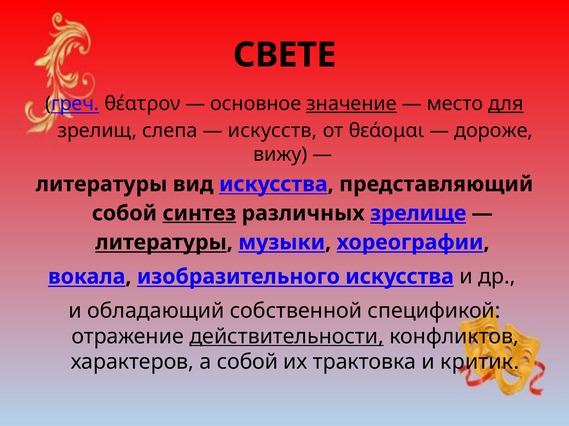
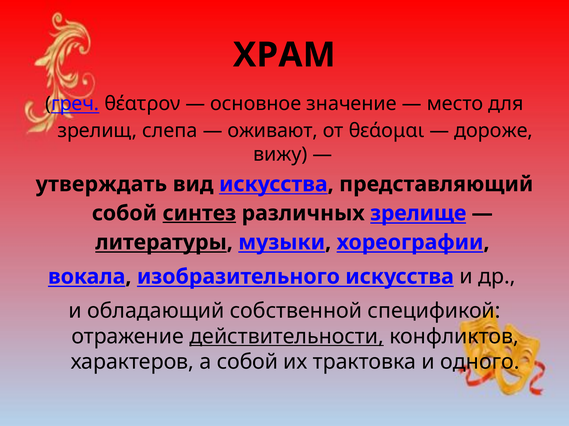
СВЕТЕ: СВЕТЕ -> ХРАМ
значение underline: present -> none
для underline: present -> none
искусств: искусств -> оживают
литературы at (102, 185): литературы -> утверждать
критик: критик -> одного
